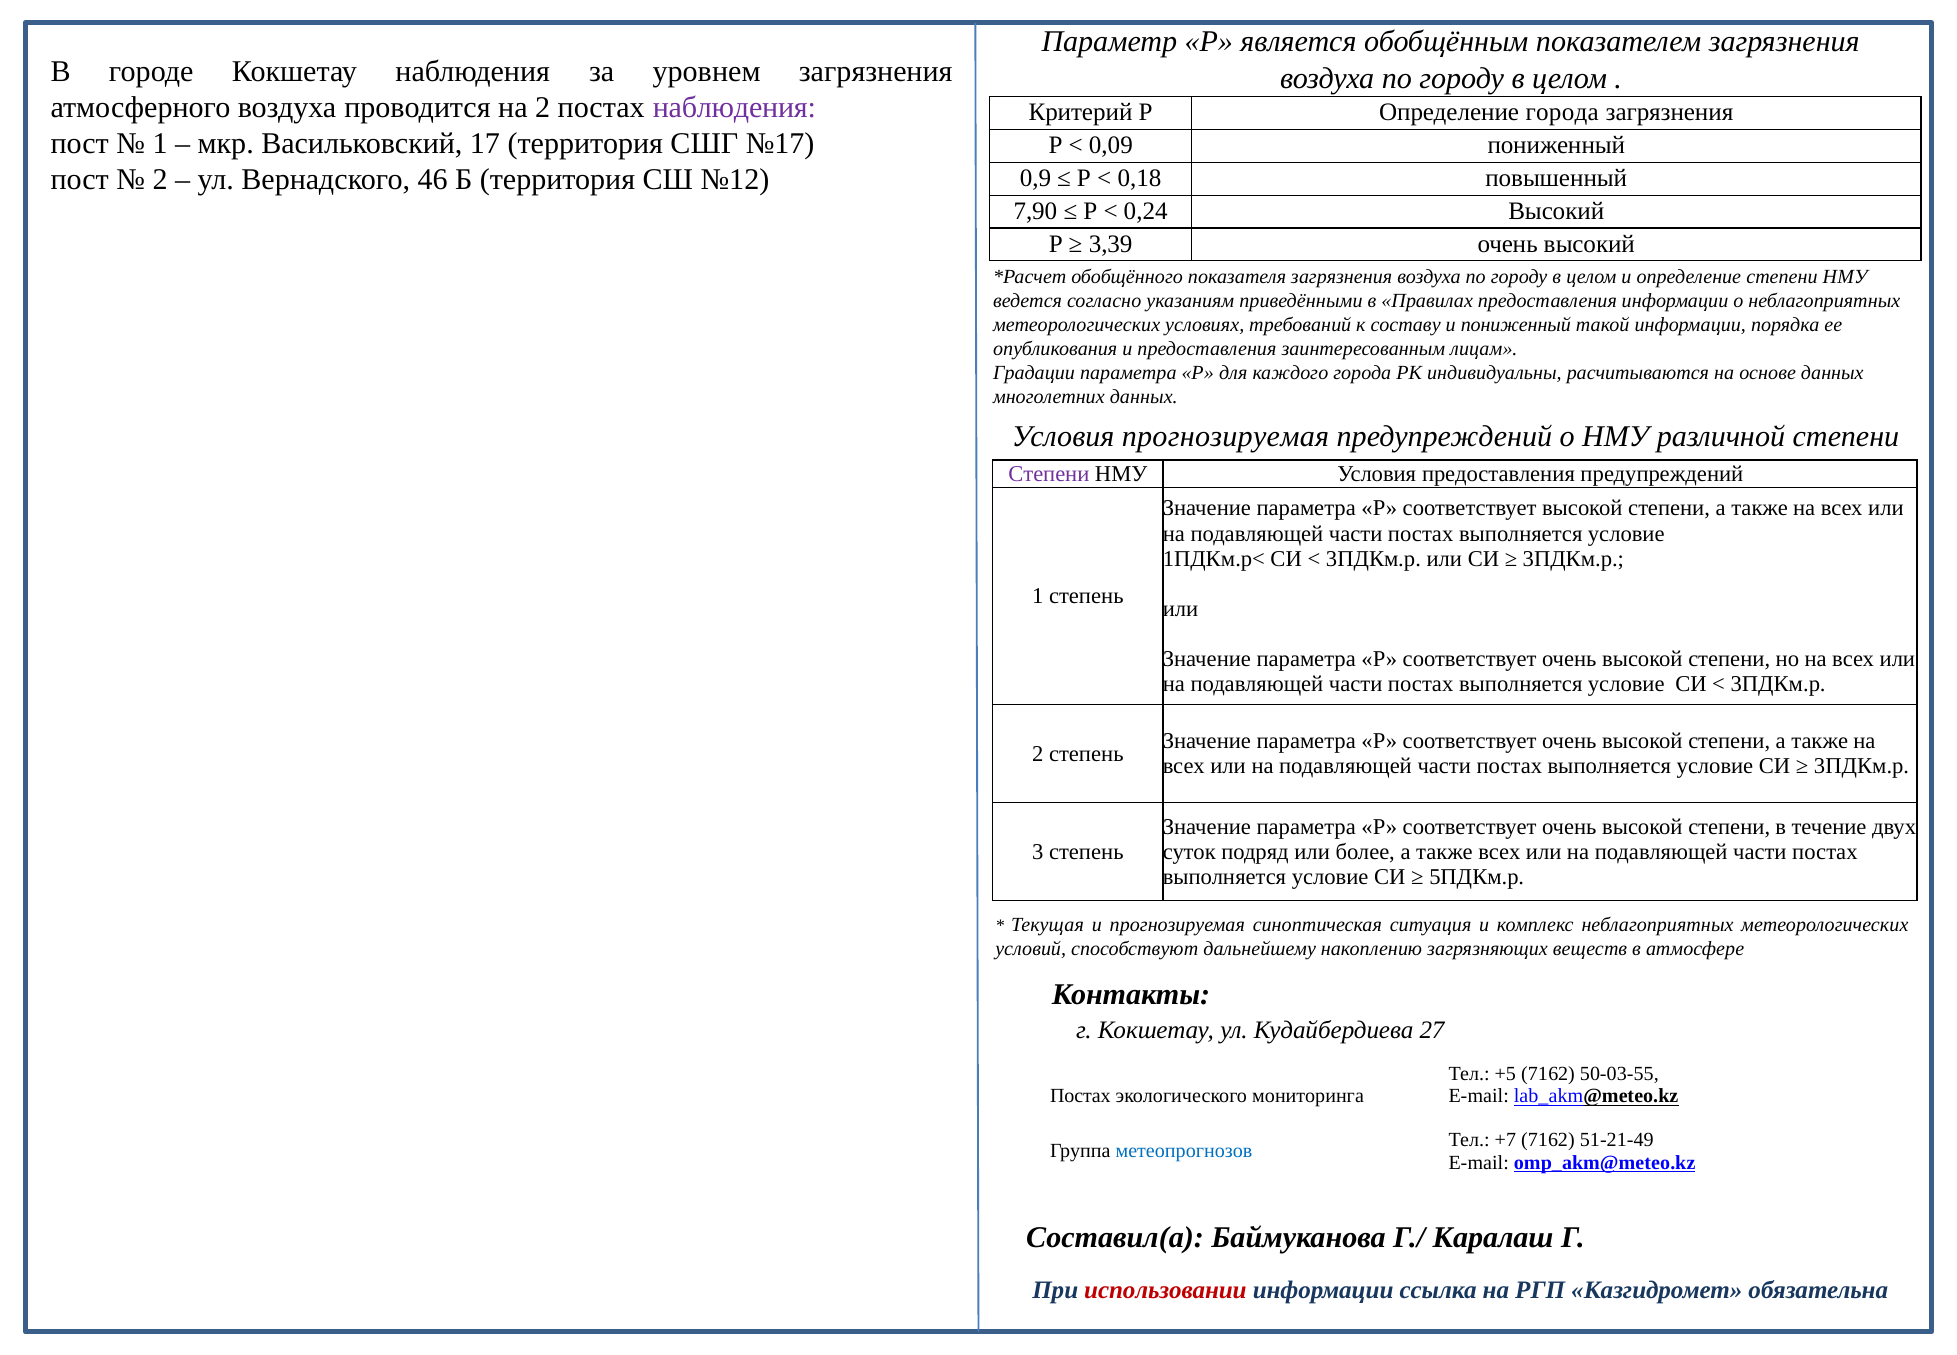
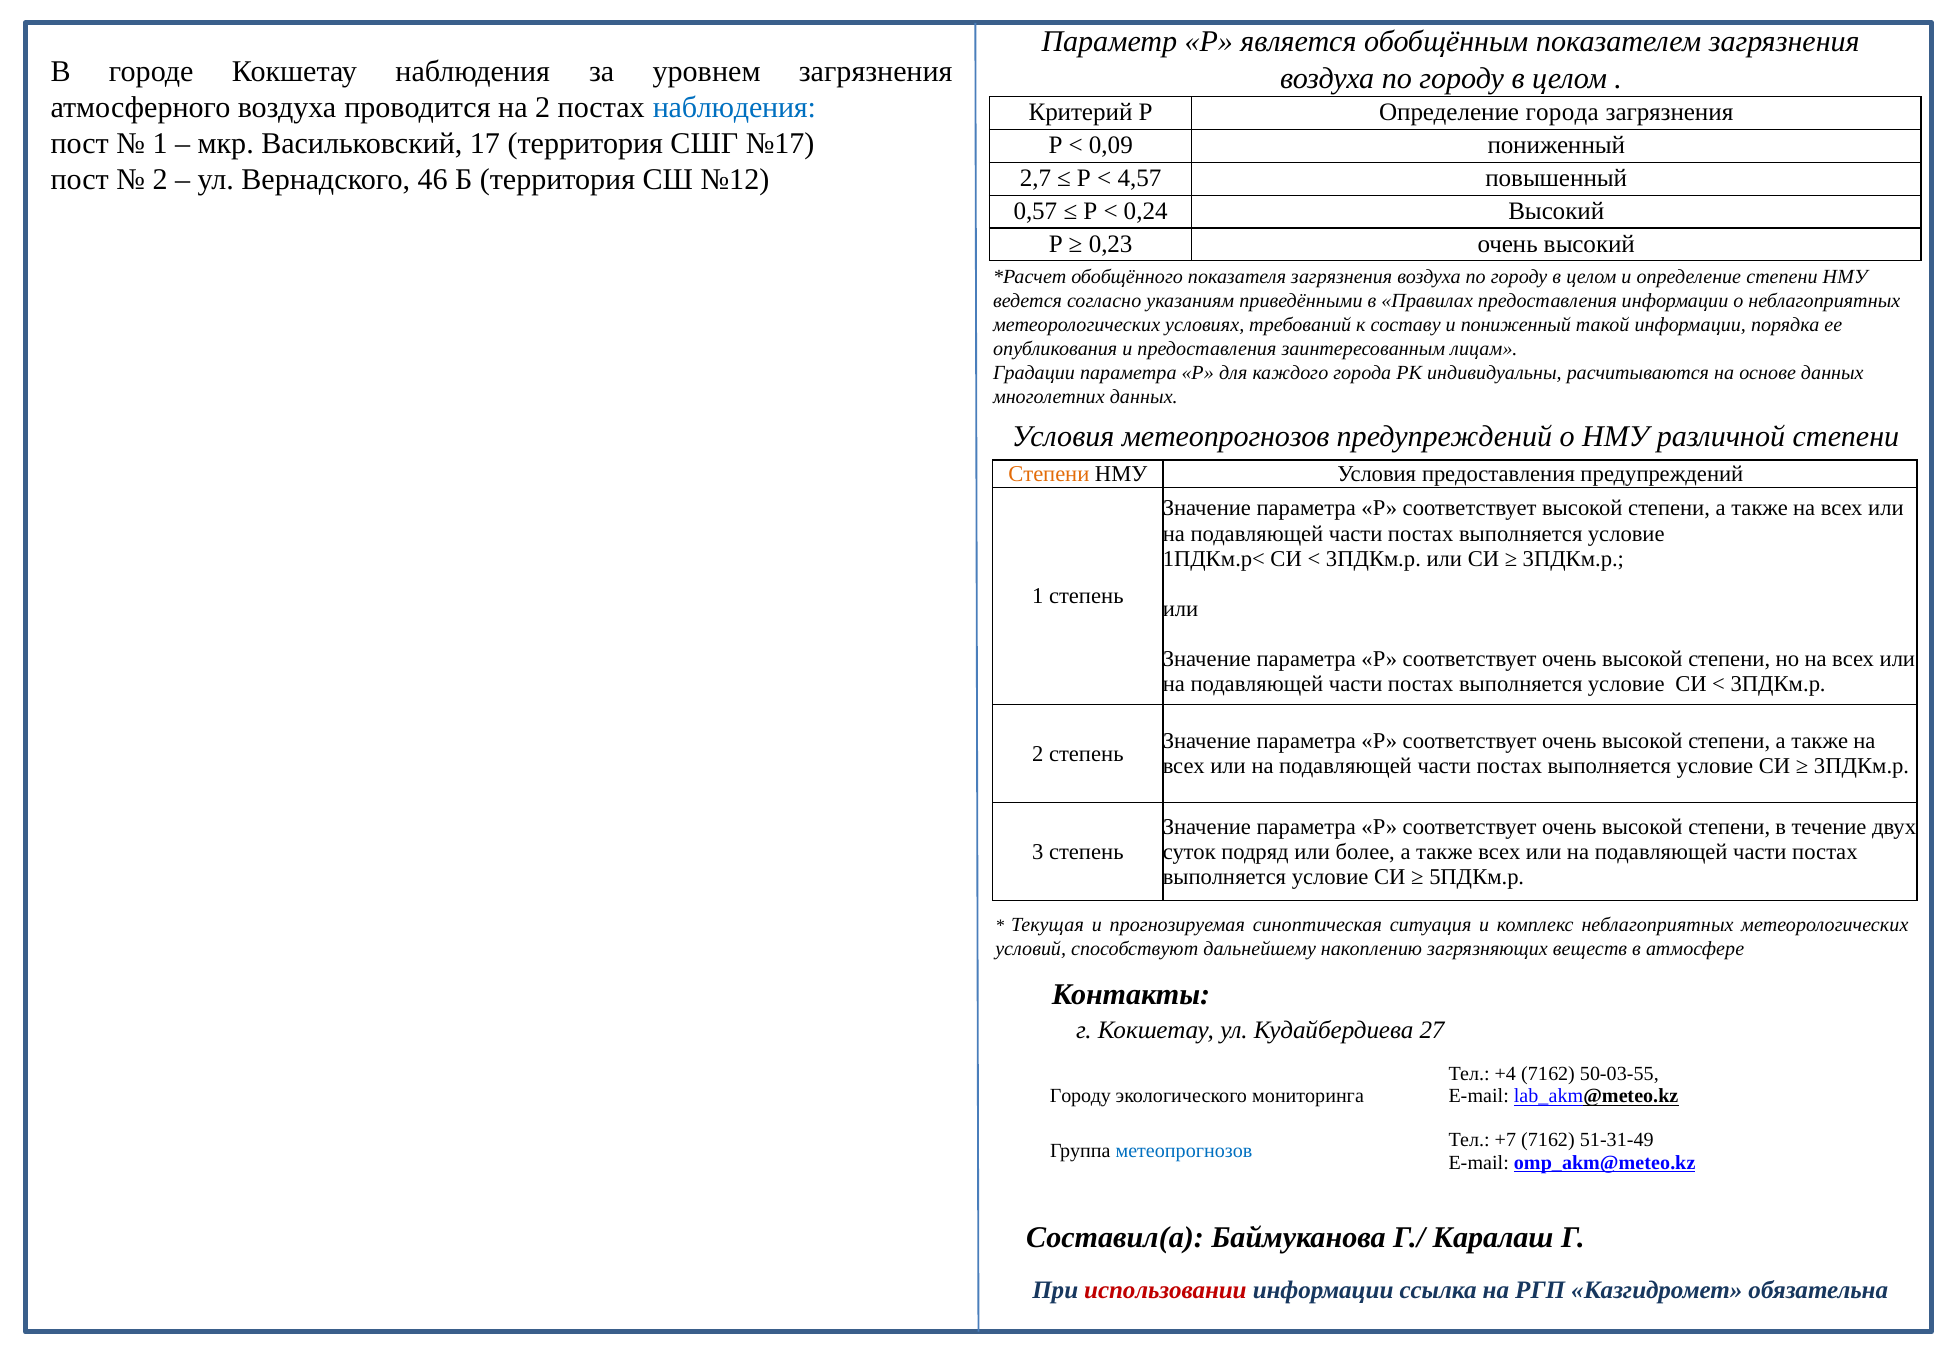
наблюдения at (734, 107) colour: purple -> blue
0,9: 0,9 -> 2,7
0,18: 0,18 -> 4,57
7,90: 7,90 -> 0,57
3,39: 3,39 -> 0,23
Условия прогнозируемая: прогнозируемая -> метеопрогнозов
Степени at (1049, 474) colour: purple -> orange
+5: +5 -> +4
Постах at (1080, 1096): Постах -> Городу
51-21-49: 51-21-49 -> 51-31-49
